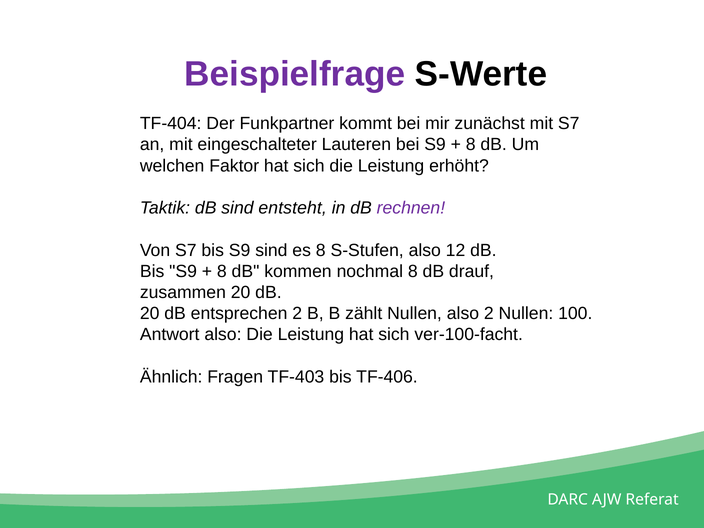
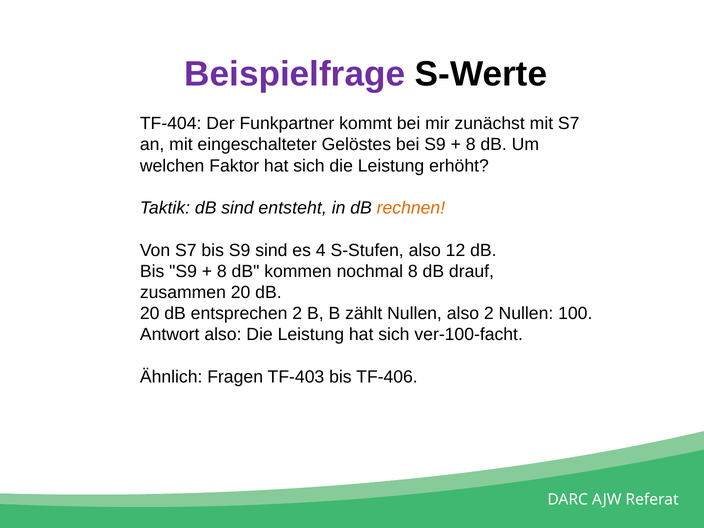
Lauteren: Lauteren -> Gelöstes
rechnen colour: purple -> orange
es 8: 8 -> 4
